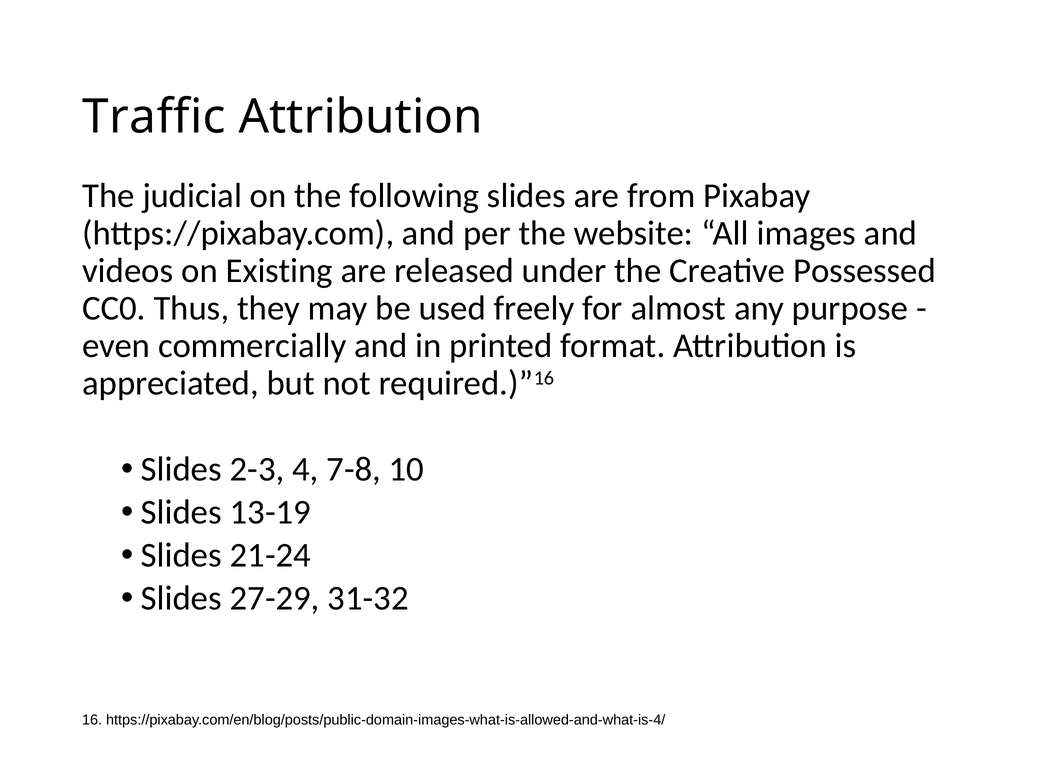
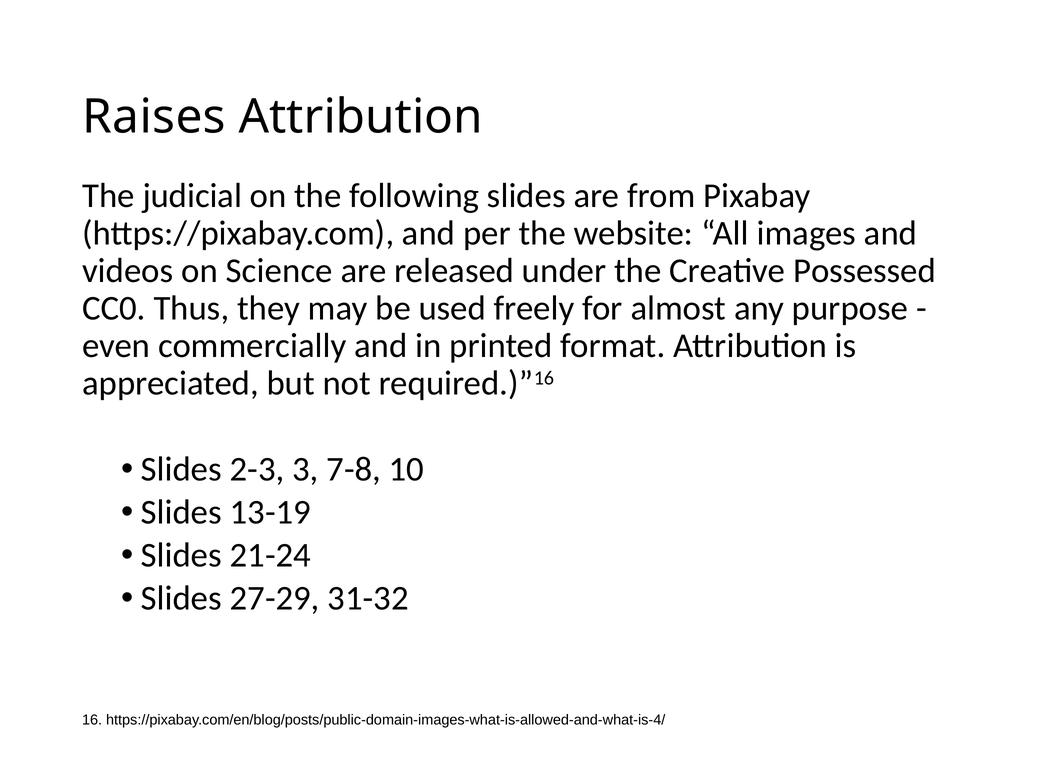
Traffic: Traffic -> Raises
Existing: Existing -> Science
4: 4 -> 3
